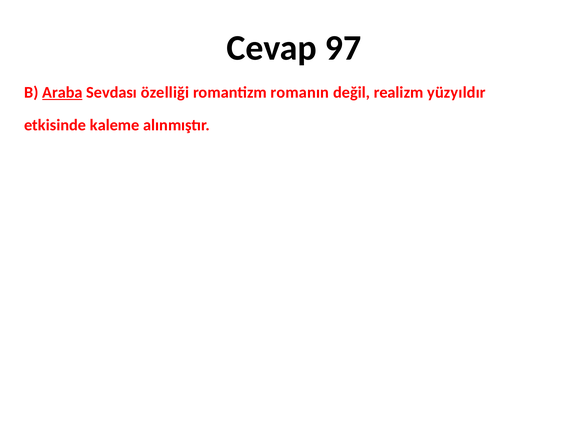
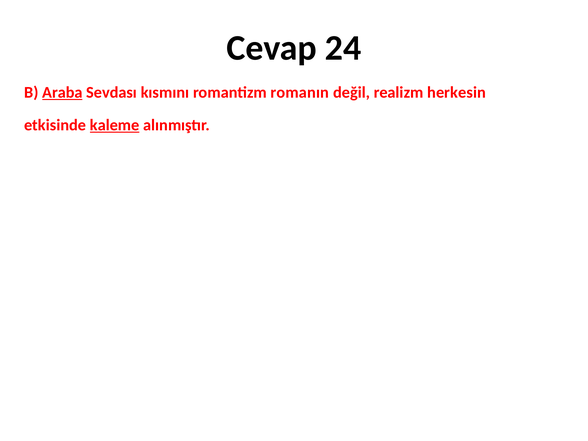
97: 97 -> 24
özelliği: özelliği -> kısmını
yüzyıldır: yüzyıldır -> herkesin
kaleme underline: none -> present
